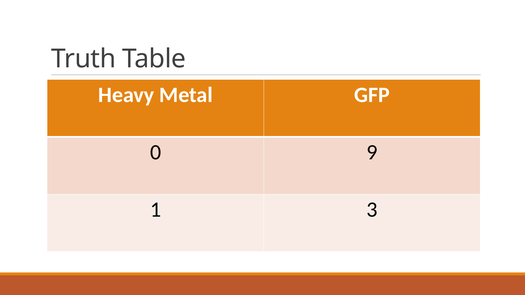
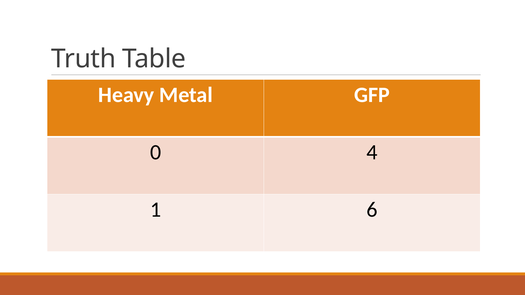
9: 9 -> 4
3: 3 -> 6
